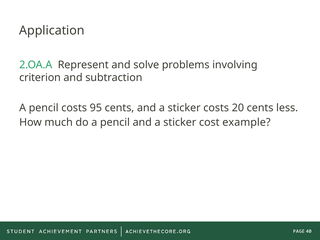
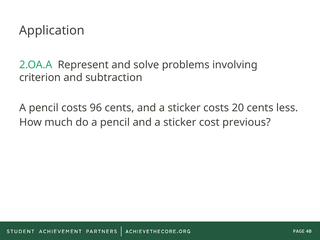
95: 95 -> 96
example: example -> previous
